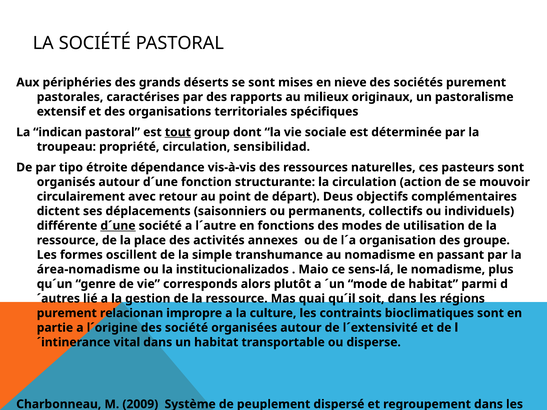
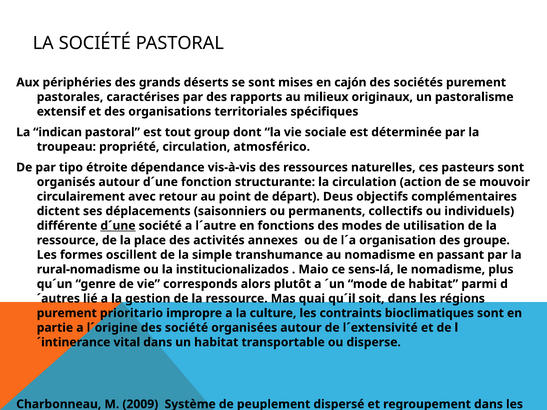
nieve: nieve -> cajón
tout underline: present -> none
sensibilidad: sensibilidad -> atmosférico
área-nomadisme: área-nomadisme -> rural-nomadisme
relacionan: relacionan -> prioritario
